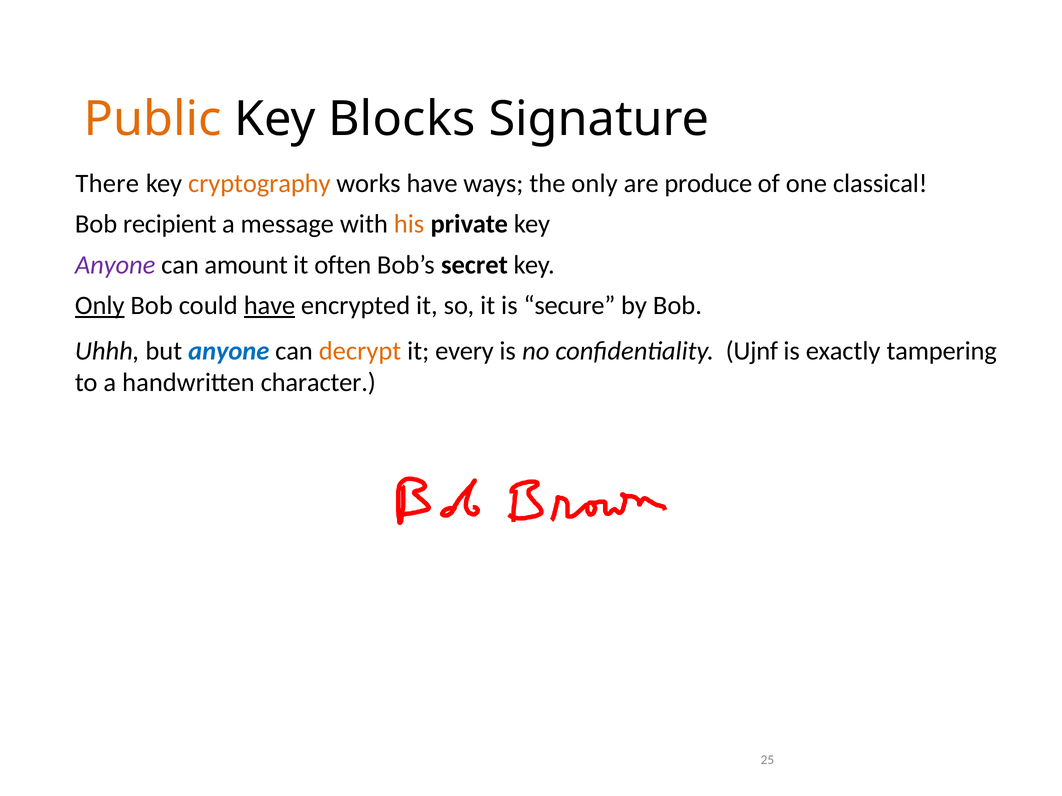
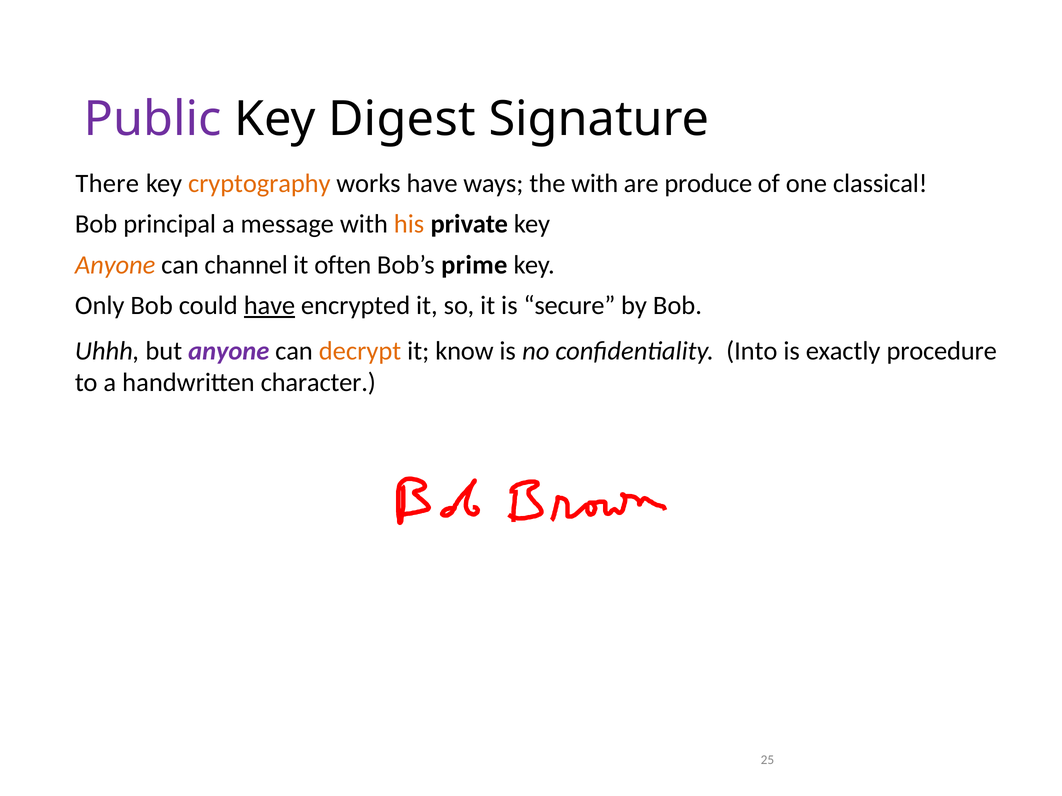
Public colour: orange -> purple
Blocks: Blocks -> Digest
the only: only -> with
recipient: recipient -> principal
Anyone at (115, 265) colour: purple -> orange
amount: amount -> channel
secret: secret -> prime
Only at (100, 306) underline: present -> none
anyone at (229, 351) colour: blue -> purple
every: every -> know
Ujnf: Ujnf -> Into
tampering: tampering -> procedure
